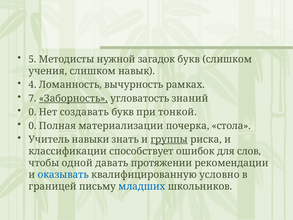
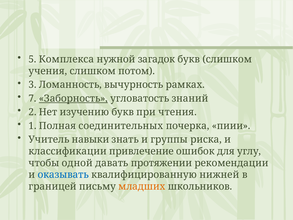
Методисты: Методисты -> Комплекса
навык: навык -> потом
4: 4 -> 3
0 at (33, 112): 0 -> 2
создавать: создавать -> изучению
тонкой: тонкой -> чтения
0 at (33, 126): 0 -> 1
материализации: материализации -> соединительных
стола: стола -> пиии
группы underline: present -> none
способствует: способствует -> привлечение
слов: слов -> углу
условно: условно -> нижней
младших colour: blue -> orange
